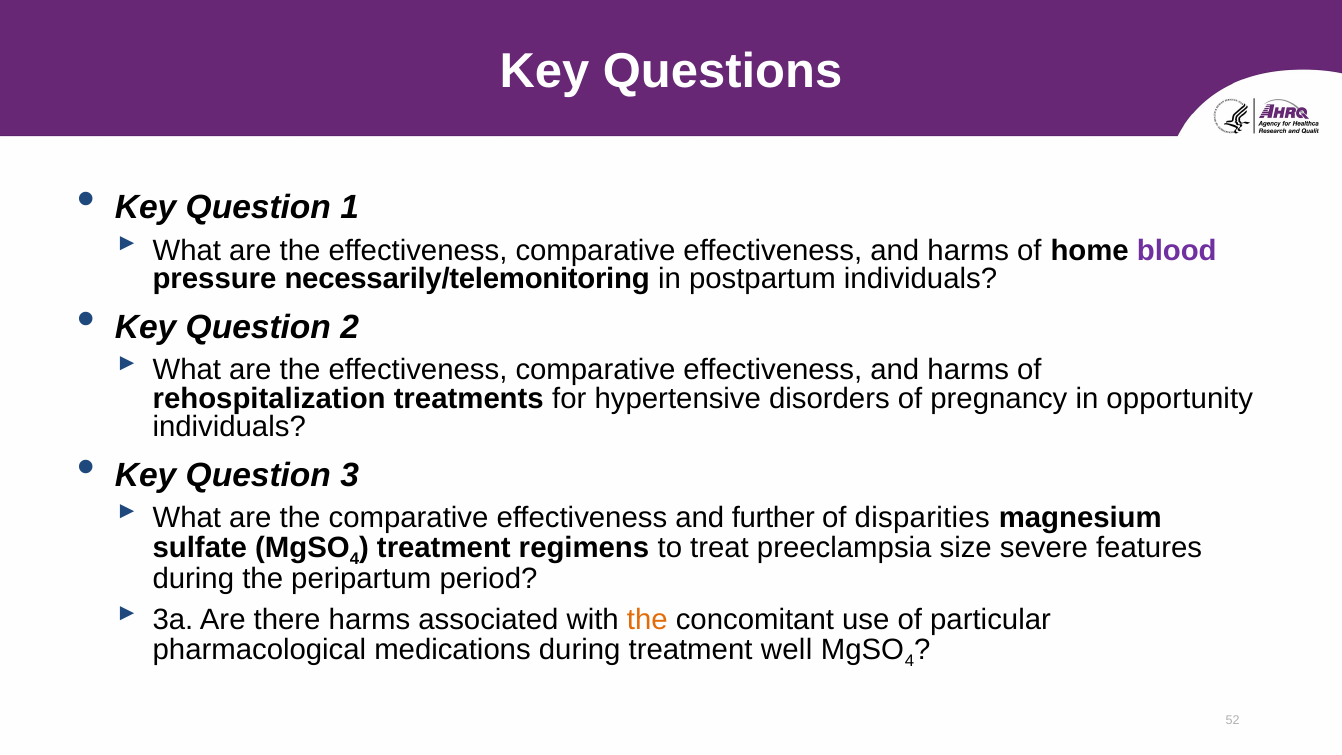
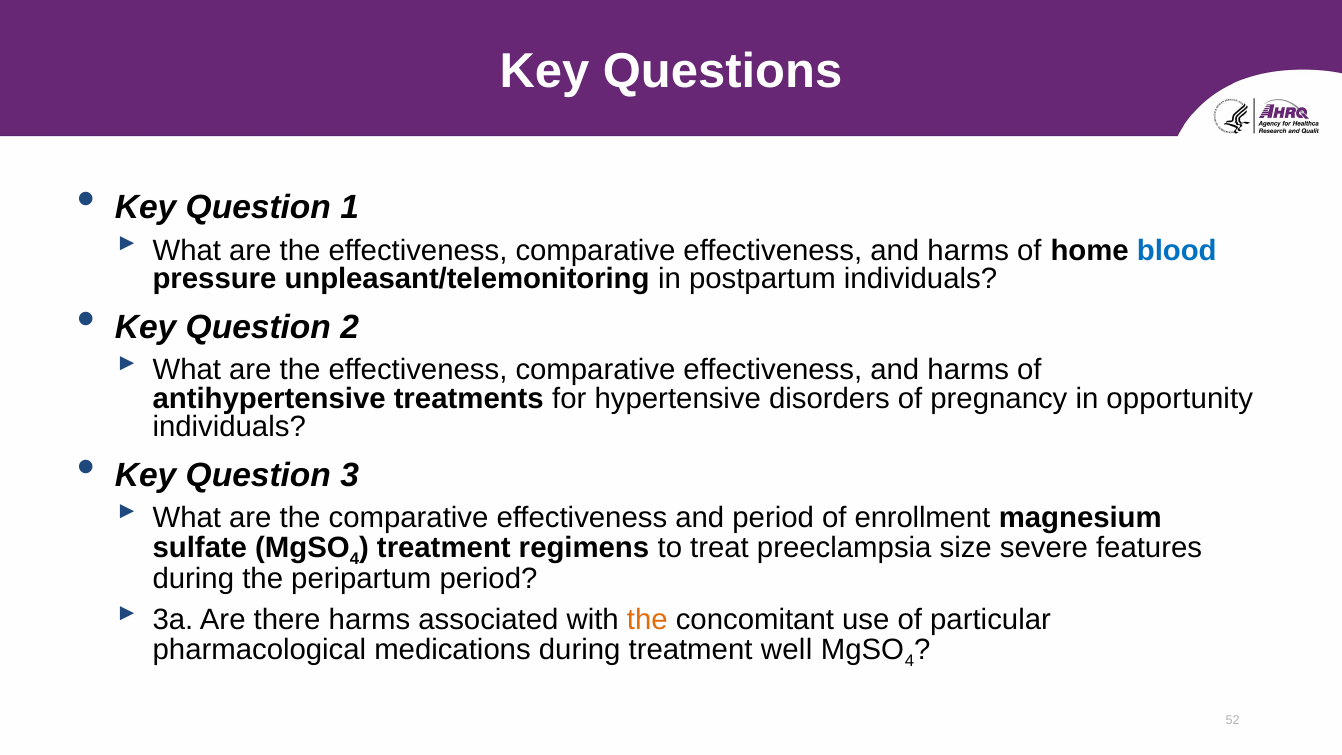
blood colour: purple -> blue
necessarily/telemonitoring: necessarily/telemonitoring -> unpleasant/telemonitoring
rehospitalization: rehospitalization -> antihypertensive
and further: further -> period
disparities: disparities -> enrollment
